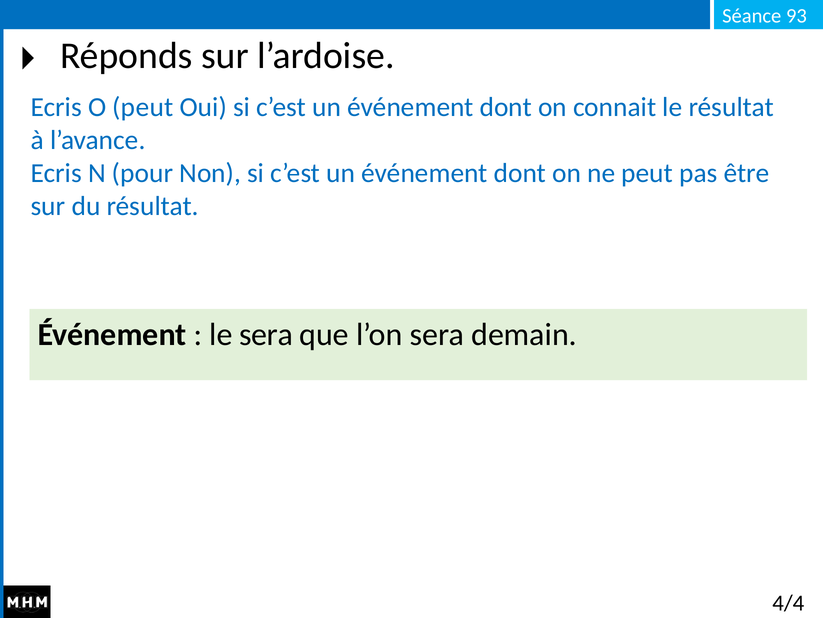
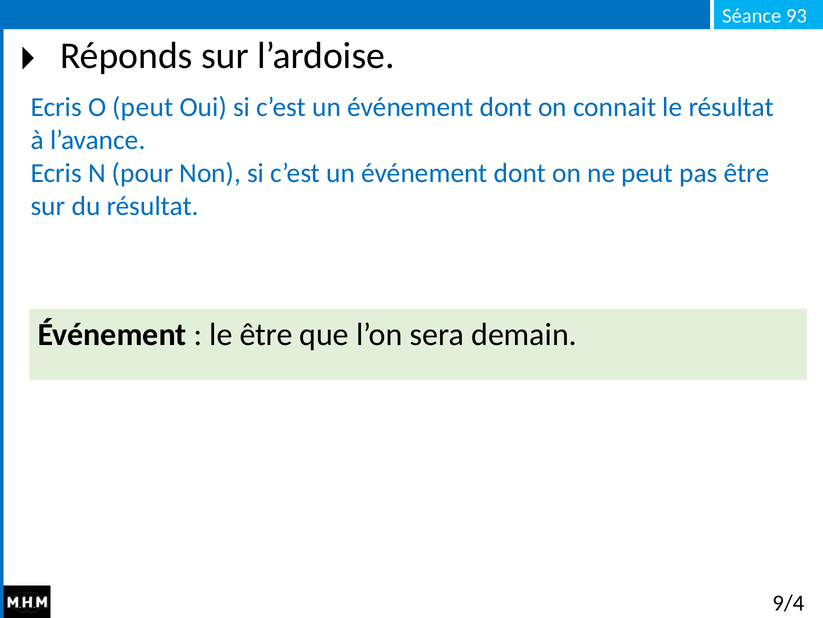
le sera: sera -> être
4/4: 4/4 -> 9/4
